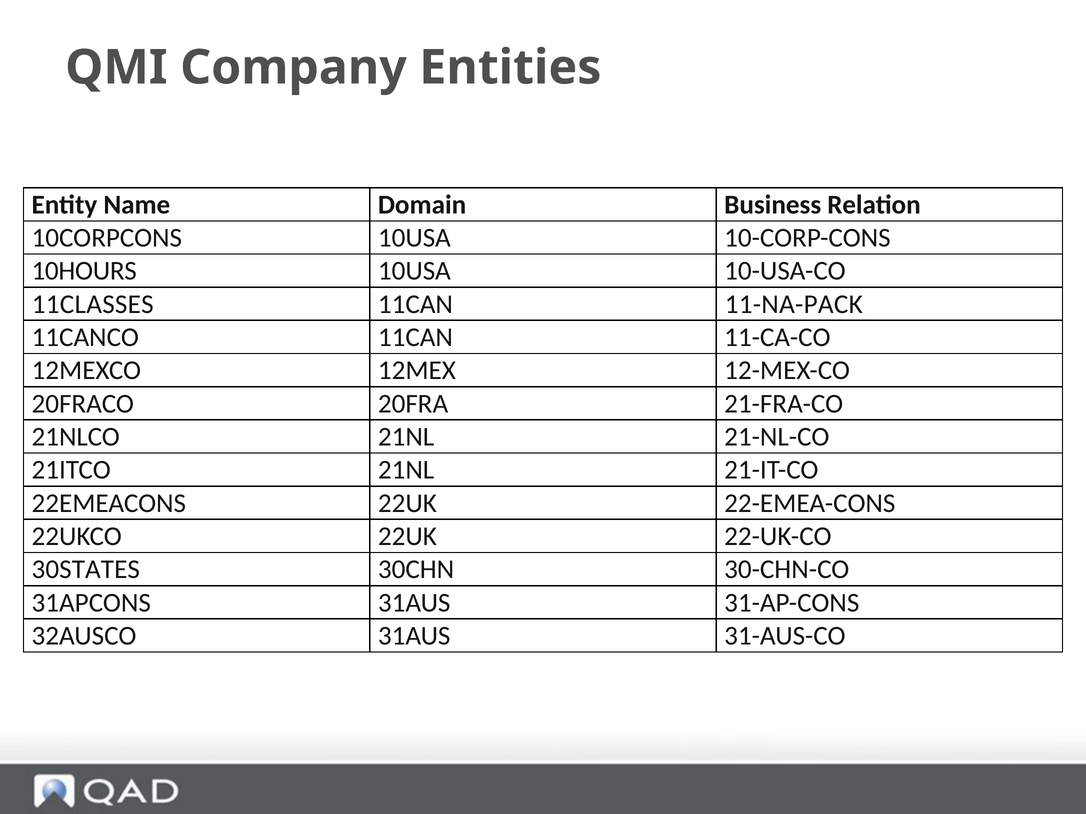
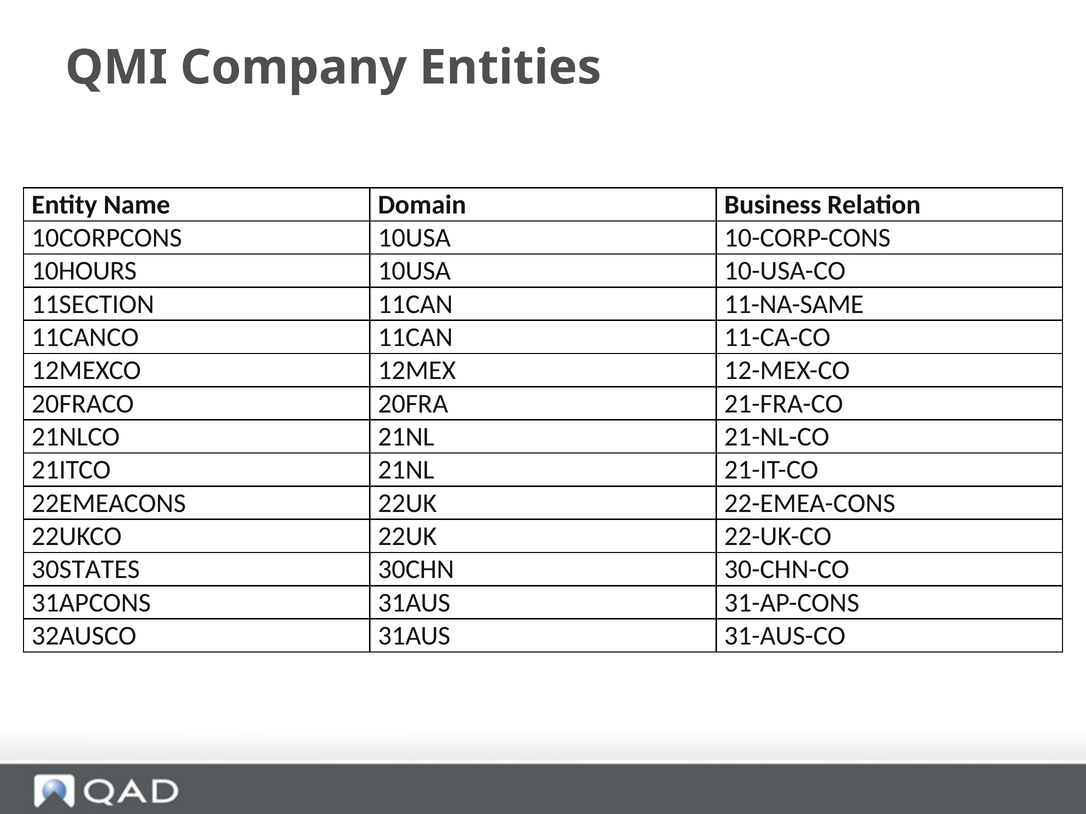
11CLASSES: 11CLASSES -> 11SECTION
11-NA-PACK: 11-NA-PACK -> 11-NA-SAME
